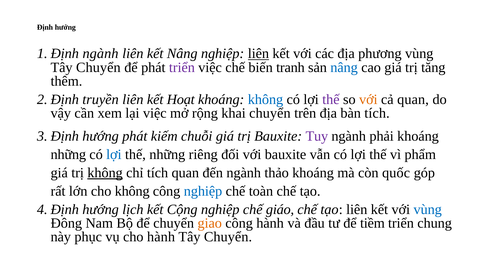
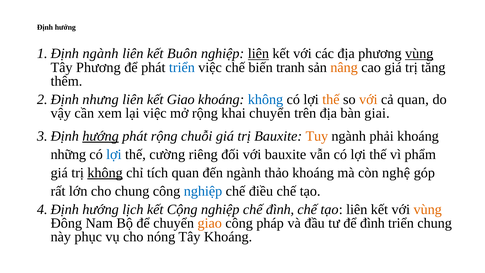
kết Nâng: Nâng -> Buôn
vùng at (419, 54) underline: none -> present
Chuyển at (98, 67): Chuyển -> Phương
triển at (182, 67) colour: purple -> blue
nâng at (344, 67) colour: blue -> orange
truyền: truyền -> nhưng
kết Hoạt: Hoạt -> Giao
thế at (331, 99) colour: purple -> orange
bàn tích: tích -> giai
hướng at (101, 136) underline: none -> present
phát kiếm: kiếm -> rộng
Tuy colour: purple -> orange
thế những: những -> cường
quốc: quốc -> nghệ
cho không: không -> chung
toàn: toàn -> điều
chế giáo: giáo -> đình
vùng at (428, 209) colour: blue -> orange
công hành: hành -> pháp
để tiềm: tiềm -> đình
cho hành: hành -> nóng
Chuyển at (228, 237): Chuyển -> Khoáng
